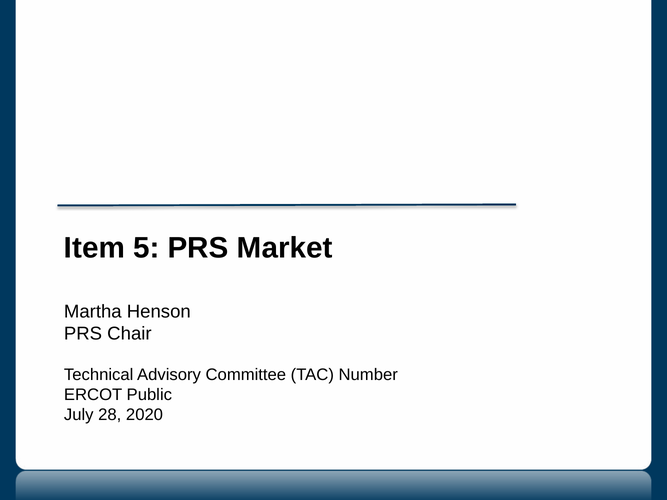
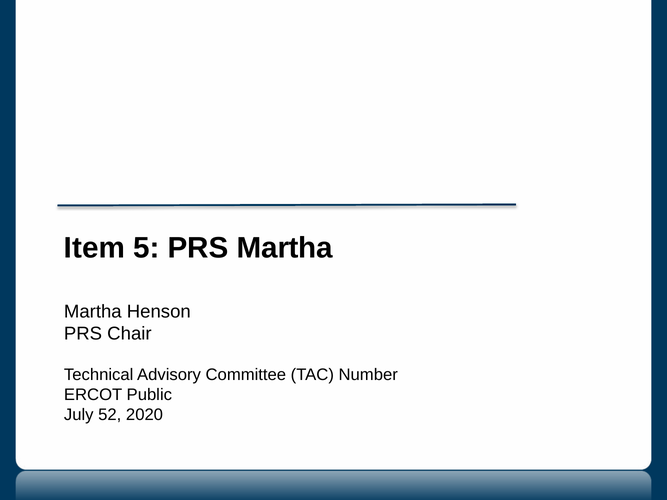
PRS Market: Market -> Martha
28: 28 -> 52
